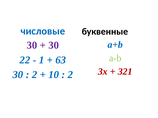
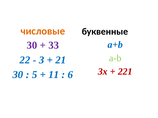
числовые colour: blue -> orange
30 at (54, 45): 30 -> 33
1: 1 -> 3
63: 63 -> 21
321: 321 -> 221
2 at (35, 75): 2 -> 5
10: 10 -> 11
2 at (70, 75): 2 -> 6
